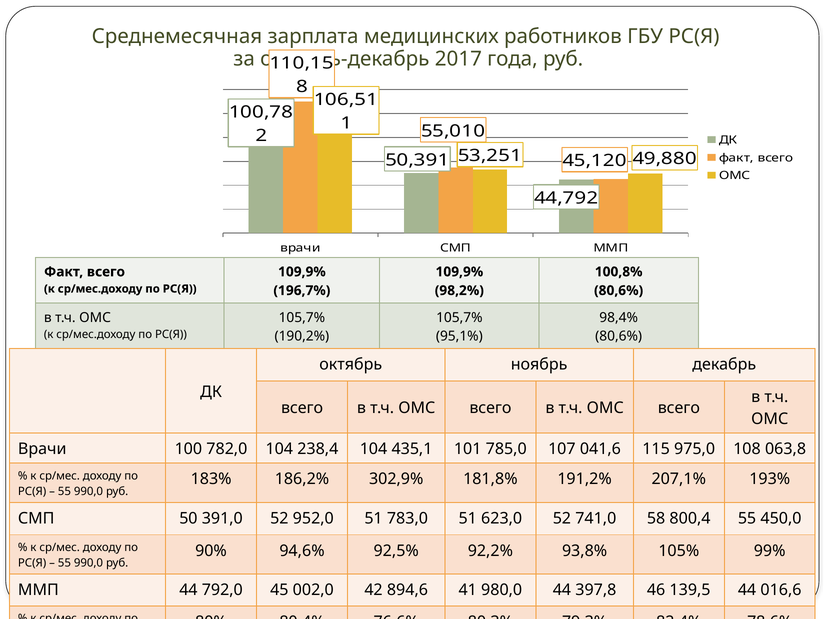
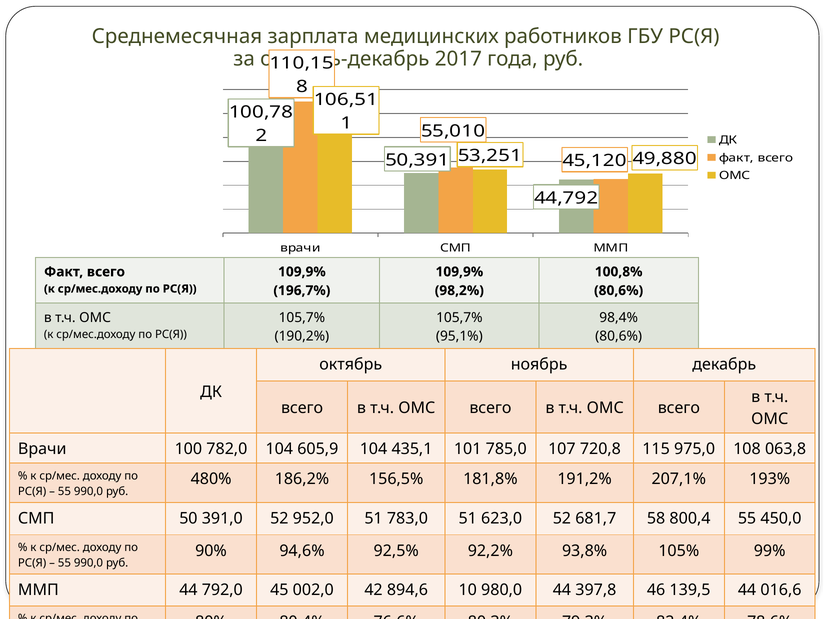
238,4: 238,4 -> 605,9
041,6: 041,6 -> 720,8
183%: 183% -> 480%
302,9%: 302,9% -> 156,5%
741,0: 741,0 -> 681,7
41: 41 -> 10
